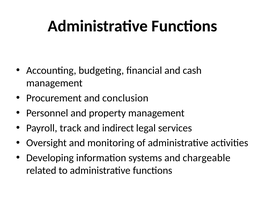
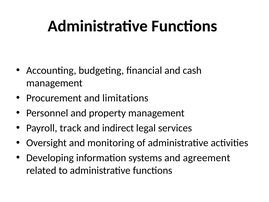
conclusion: conclusion -> limitations
chargeable: chargeable -> agreement
